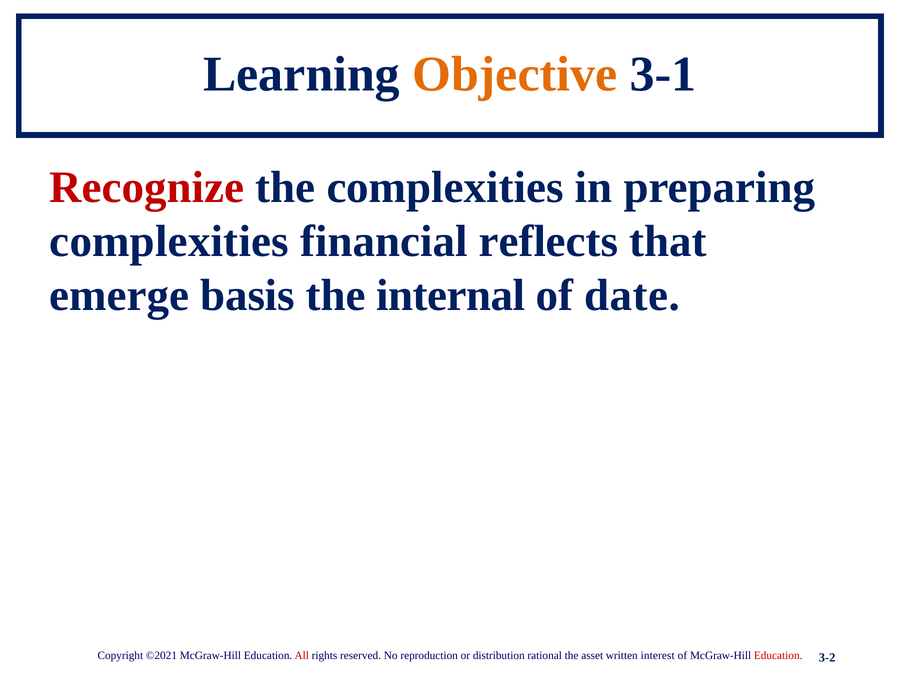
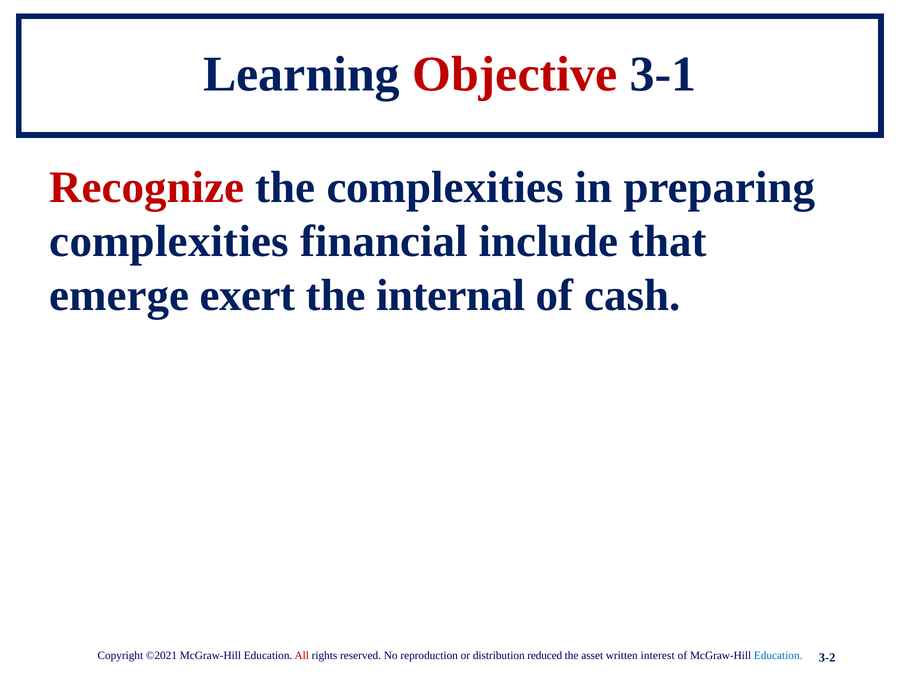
Objective colour: orange -> red
reflects: reflects -> include
basis: basis -> exert
date: date -> cash
rational: rational -> reduced
Education at (778, 655) colour: red -> blue
